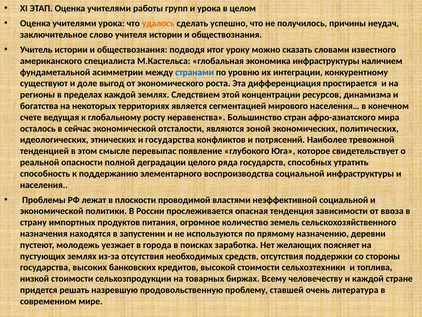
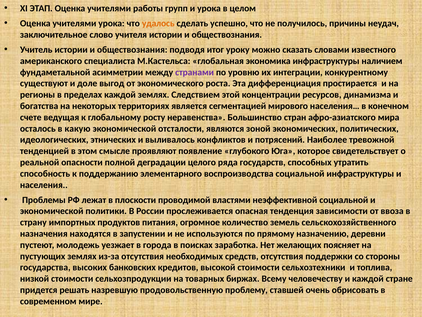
странами colour: blue -> purple
сейчас: сейчас -> какую
и государства: государства -> выливалось
перевыпас: перевыпас -> проявляют
литература: литература -> обрисовать
